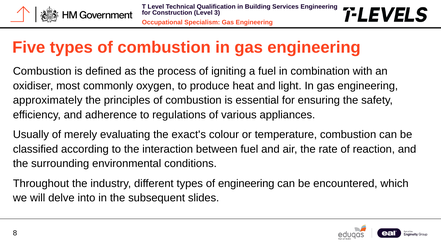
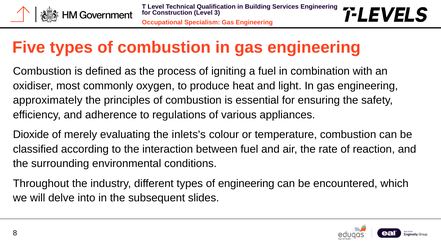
Usually: Usually -> Dioxide
exact's: exact's -> inlets's
